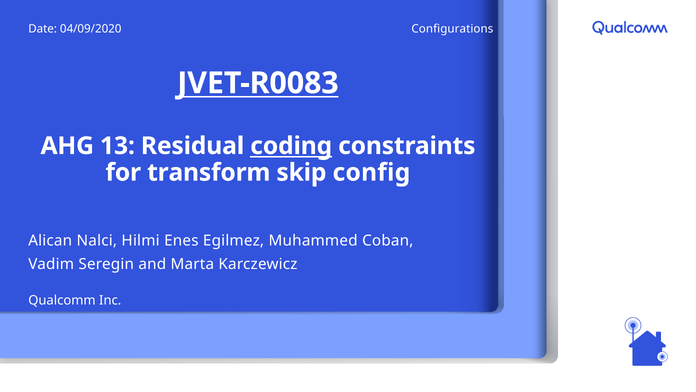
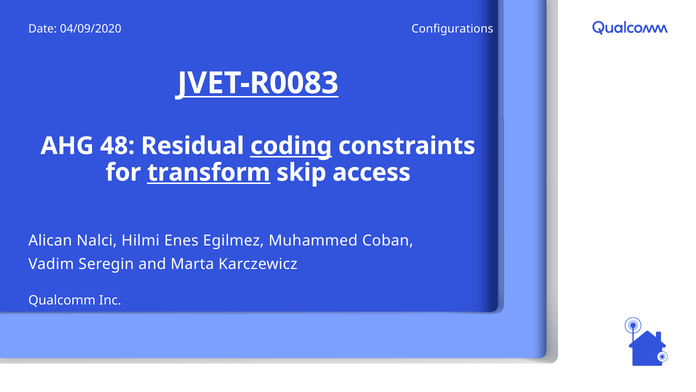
13: 13 -> 48
transform underline: none -> present
config: config -> access
